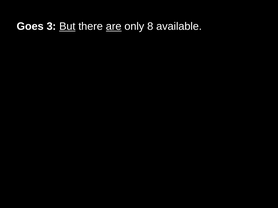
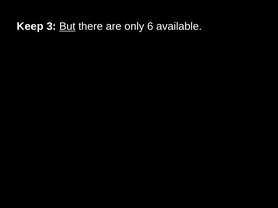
Goes: Goes -> Keep
are underline: present -> none
8: 8 -> 6
